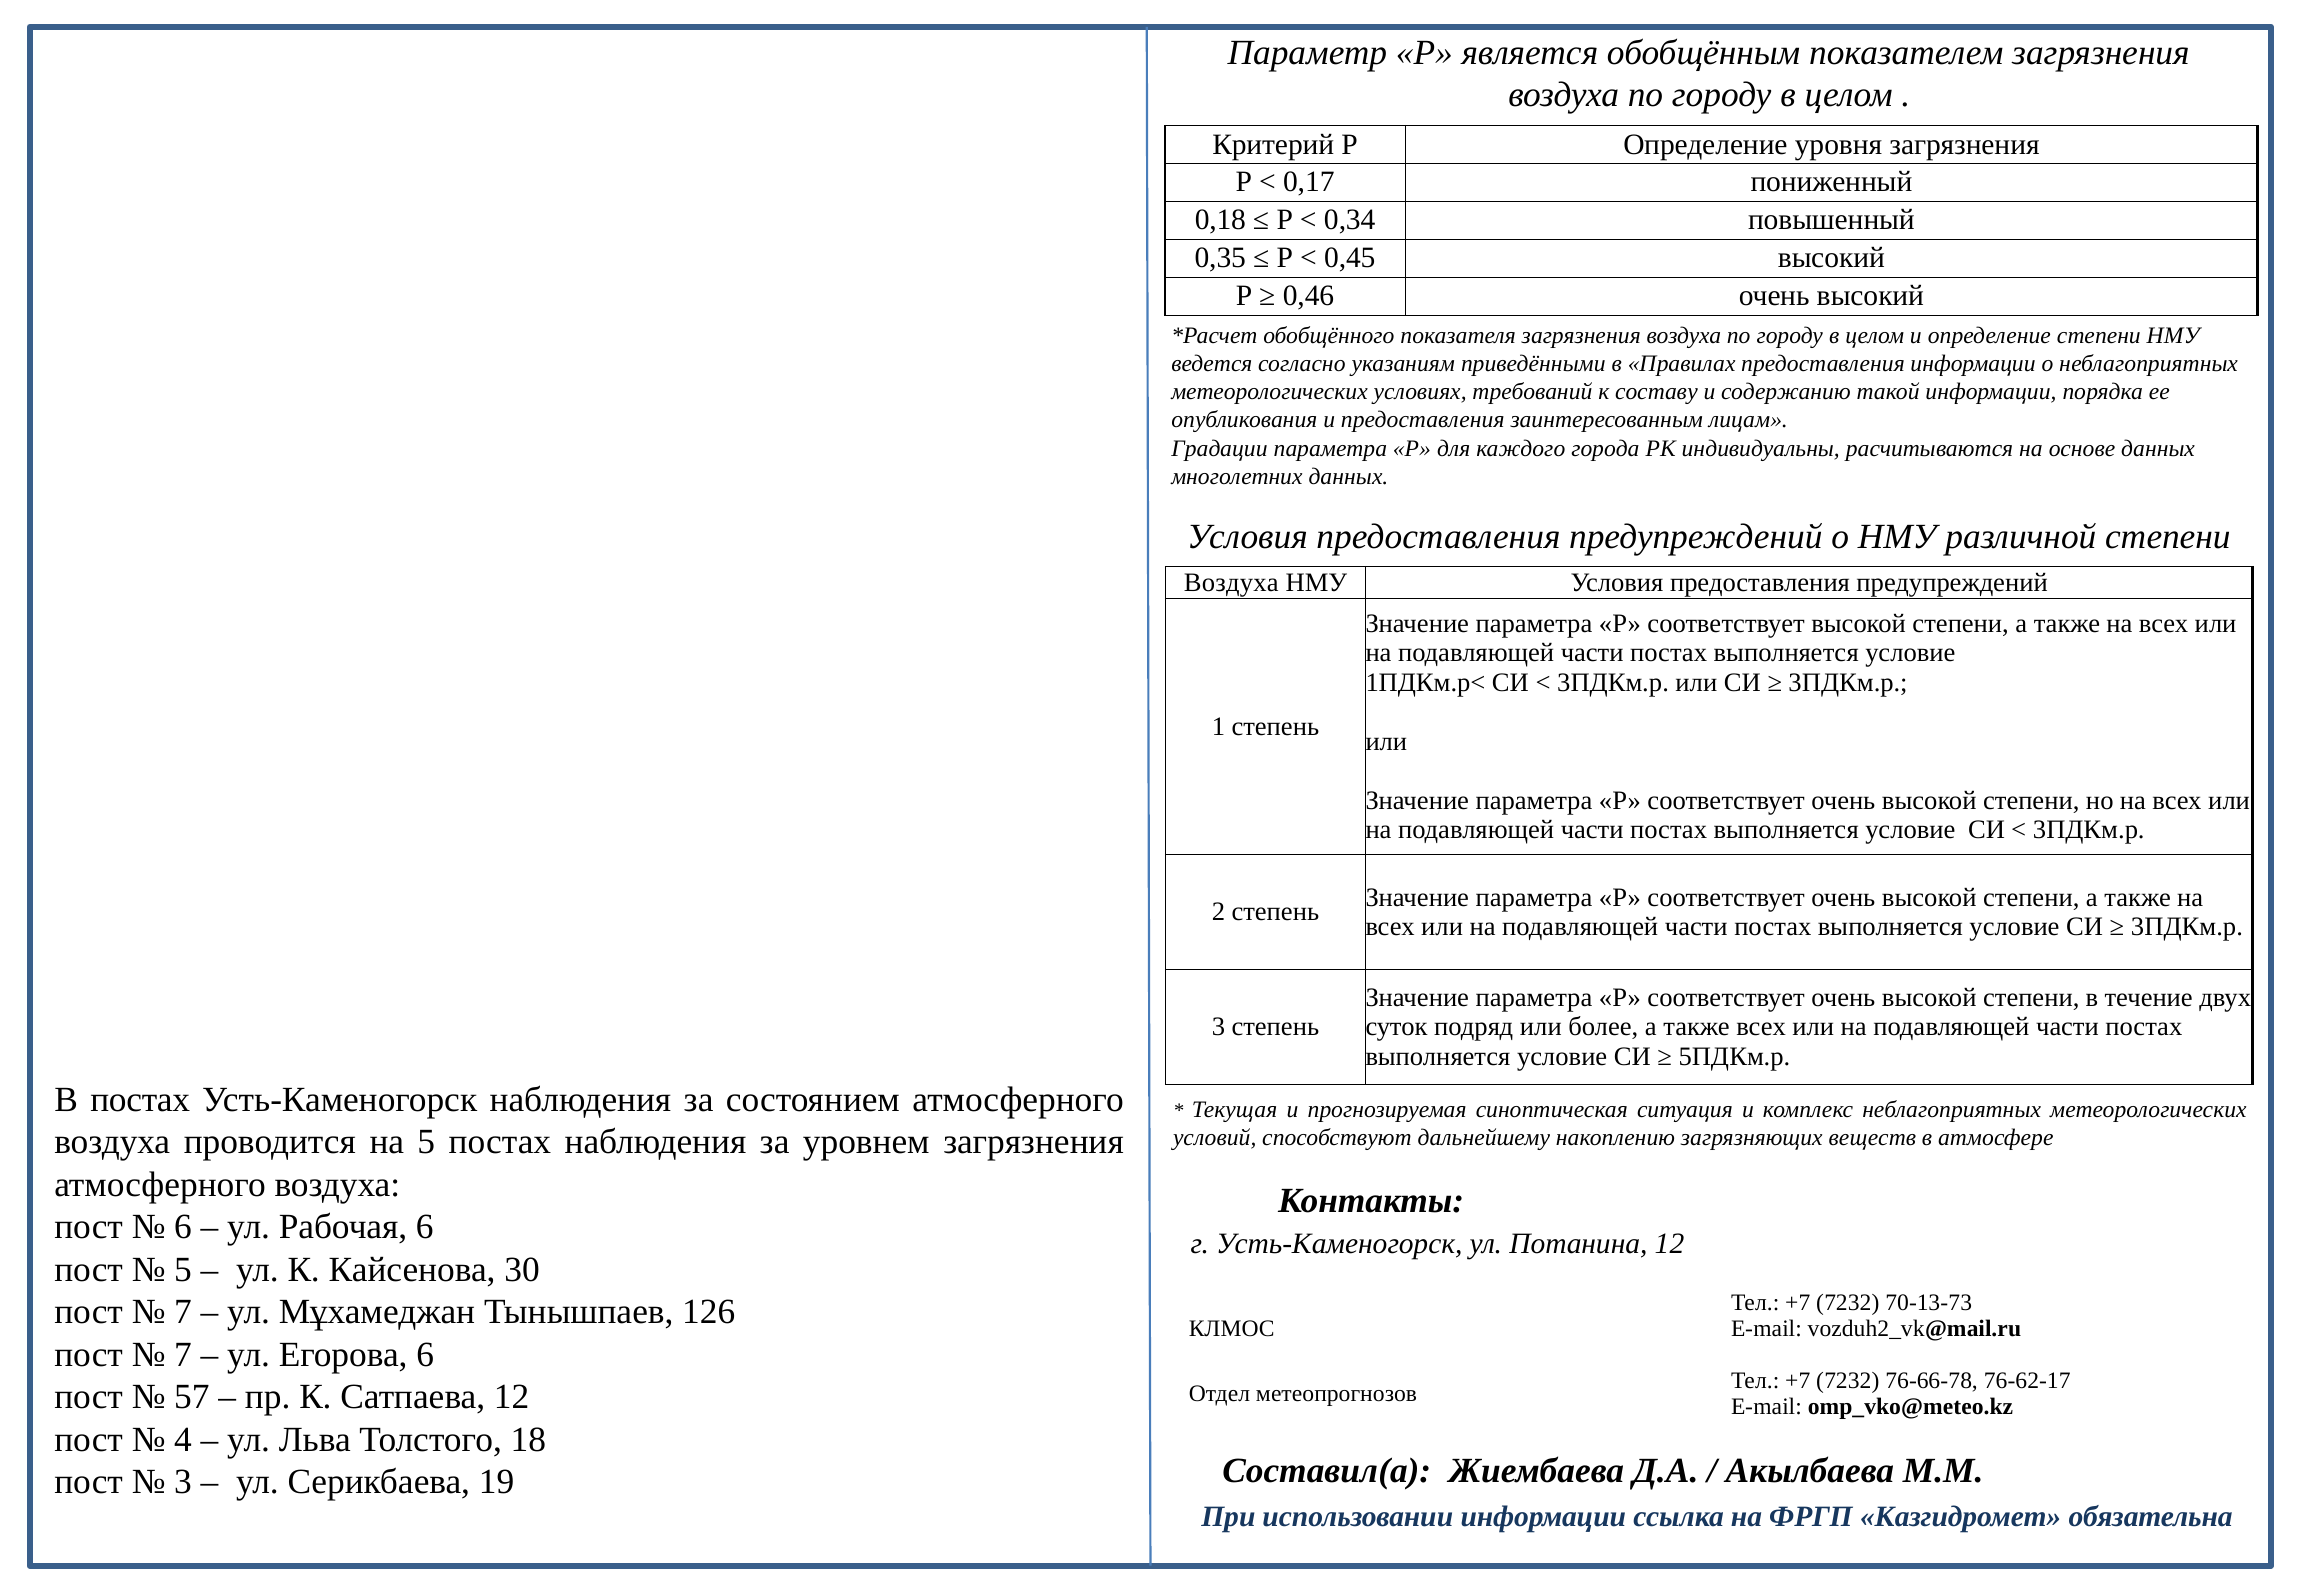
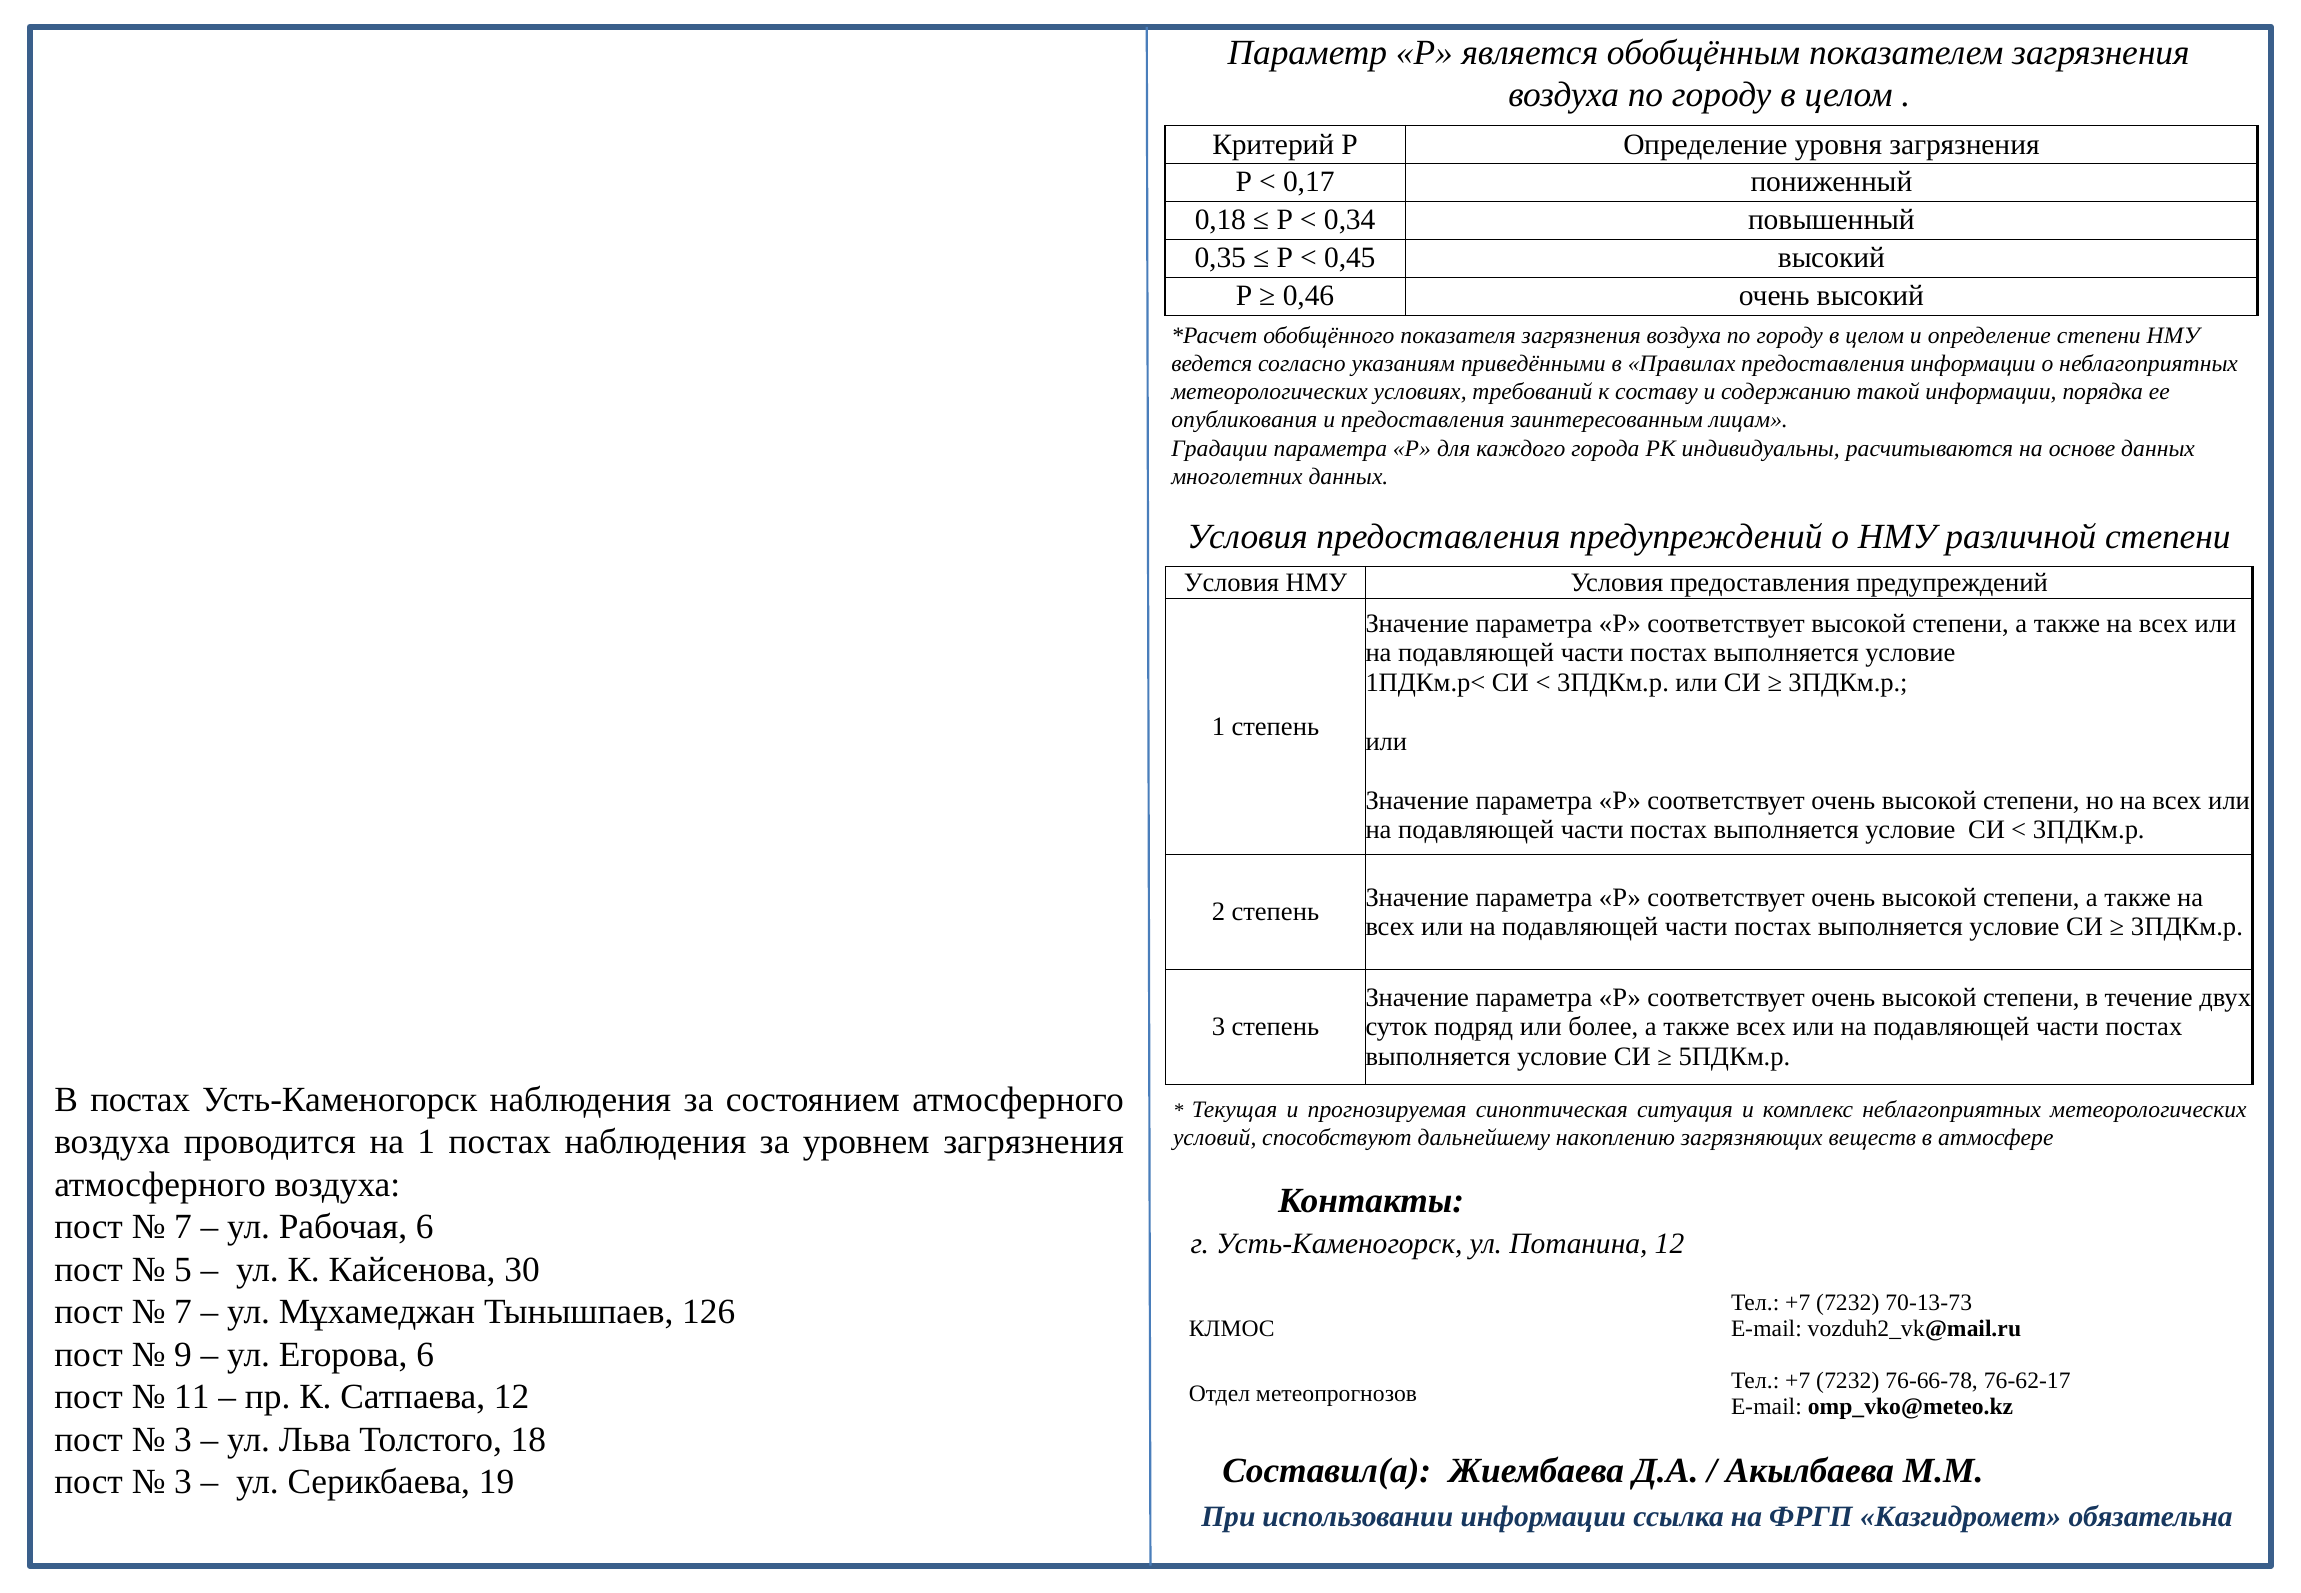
Воздуха at (1231, 583): Воздуха -> Условия
на 5: 5 -> 1
6 at (183, 1227): 6 -> 7
7 at (183, 1354): 7 -> 9
57: 57 -> 11
4 at (183, 1439): 4 -> 3
